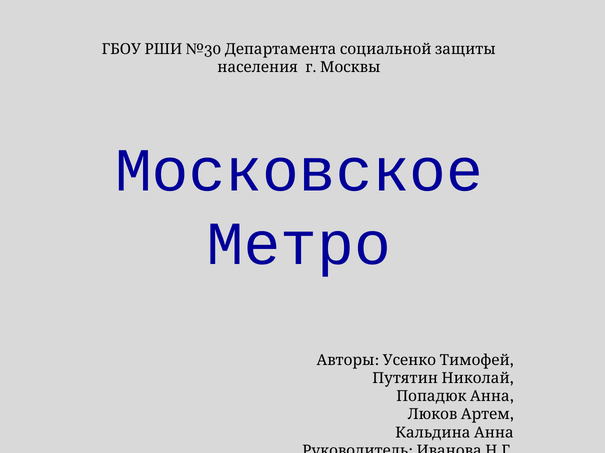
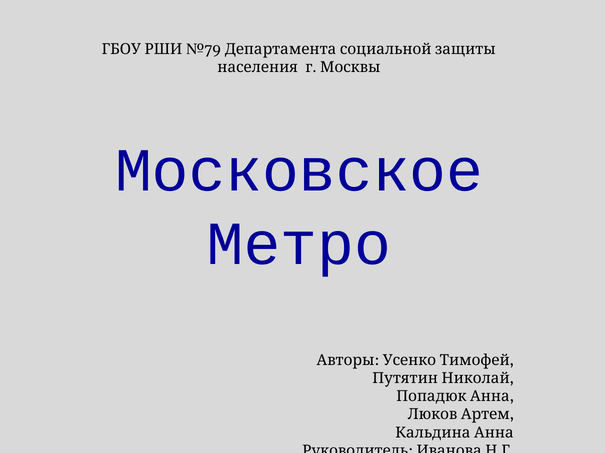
№30: №30 -> №79
